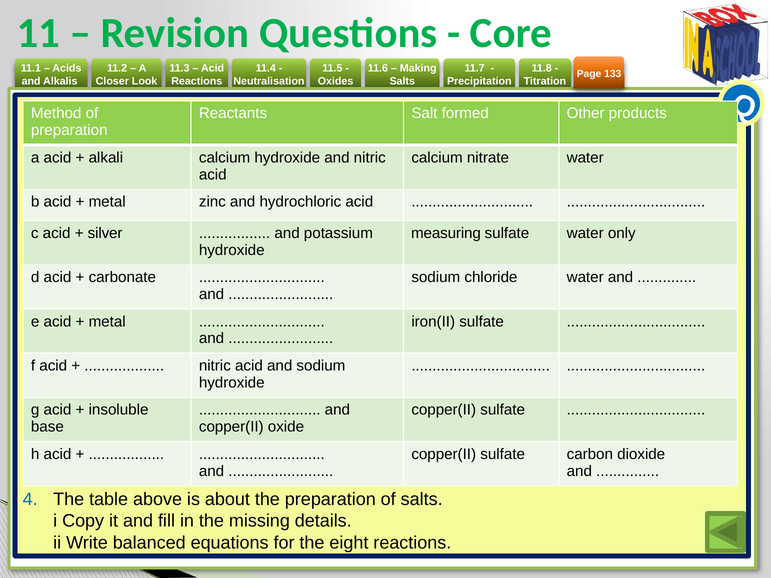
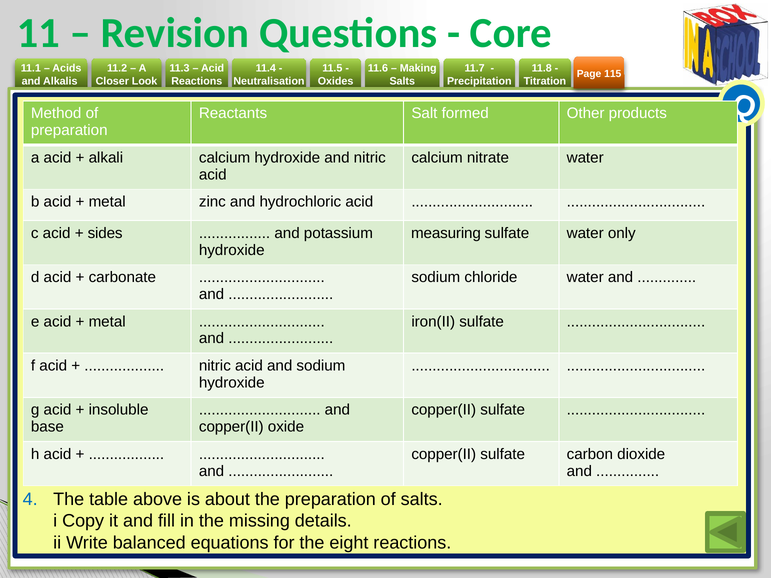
133: 133 -> 115
silver: silver -> sides
